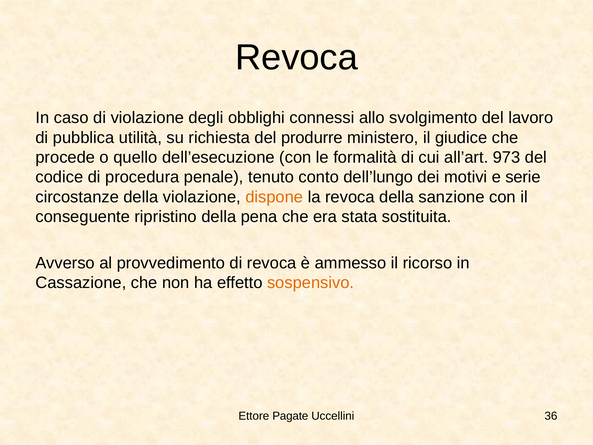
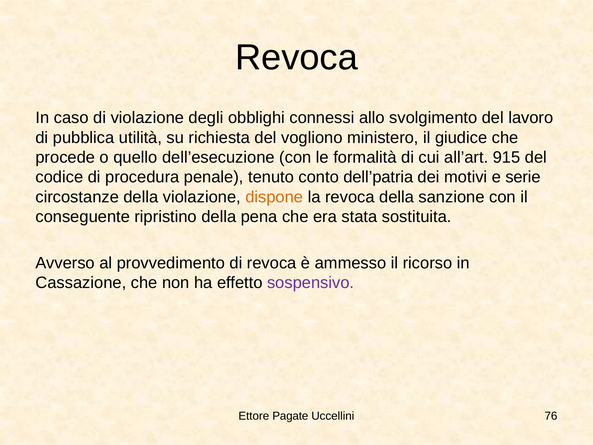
produrre: produrre -> vogliono
973: 973 -> 915
dell’lungo: dell’lungo -> dell’patria
sospensivo colour: orange -> purple
36: 36 -> 76
